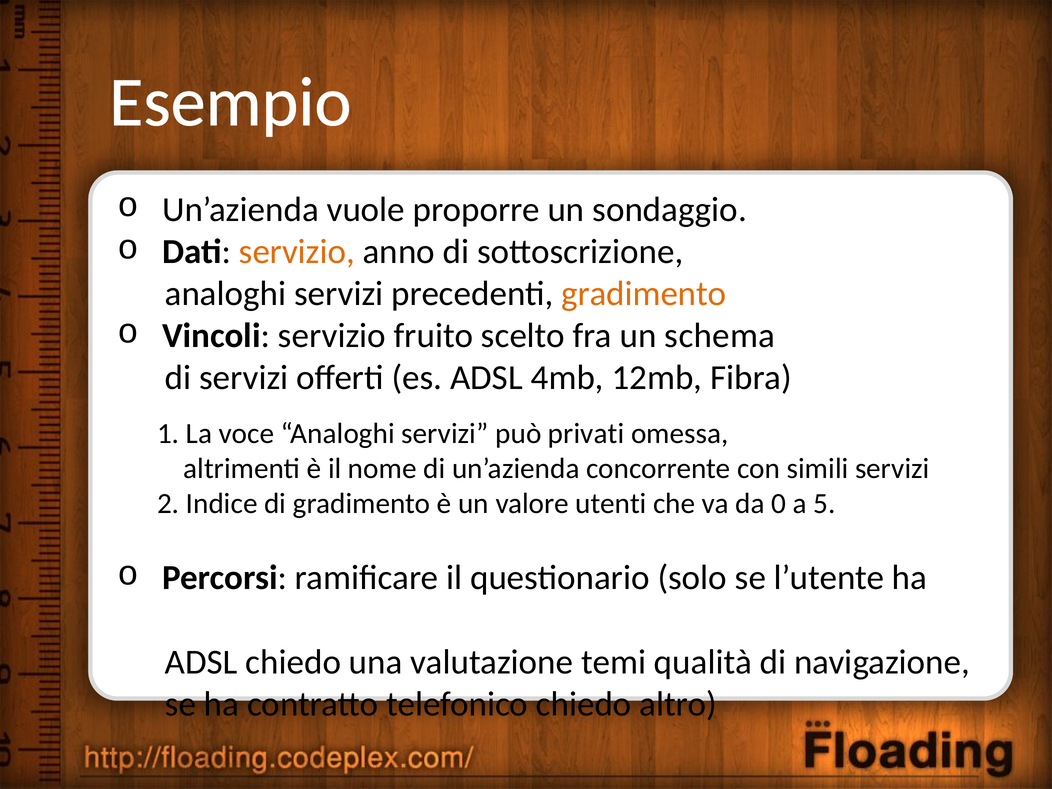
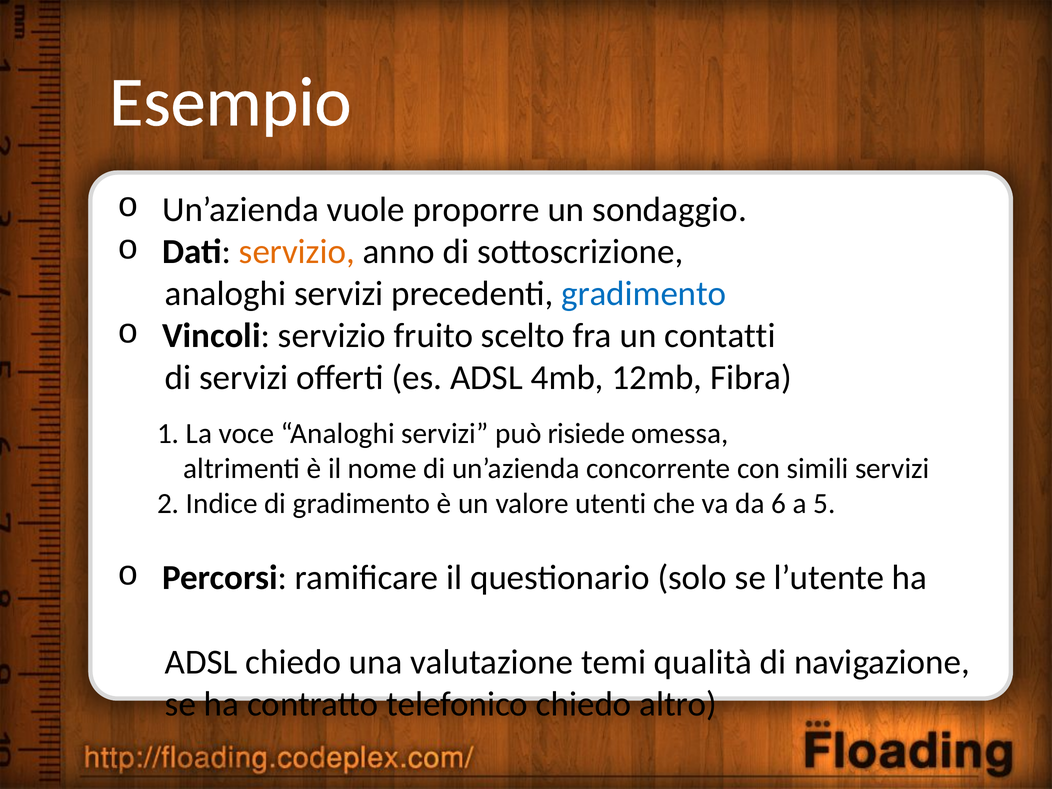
gradimento at (644, 294) colour: orange -> blue
schema: schema -> contatti
privati: privati -> risiede
0: 0 -> 6
